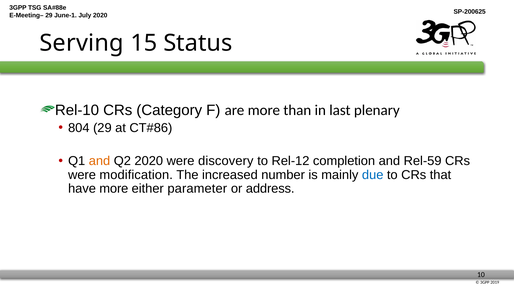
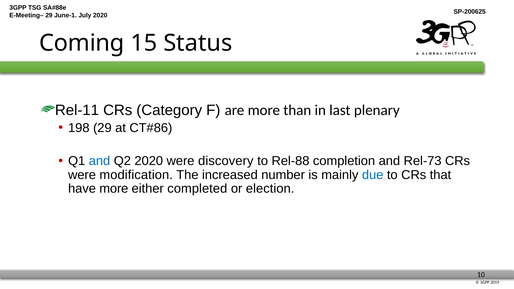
Serving: Serving -> Coming
Rel-10: Rel-10 -> Rel-11
804: 804 -> 198
and at (99, 161) colour: orange -> blue
Rel-12: Rel-12 -> Rel-88
Rel-59: Rel-59 -> Rel-73
parameter: parameter -> completed
address: address -> election
